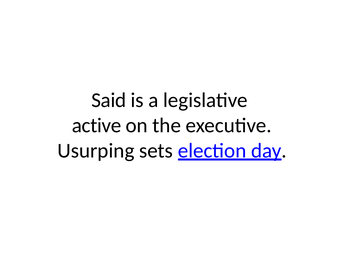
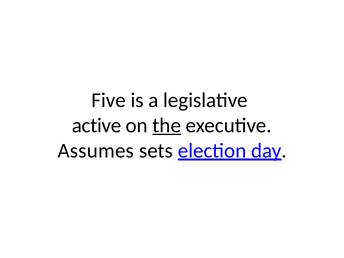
Said: Said -> Five
the underline: none -> present
Usurping: Usurping -> Assumes
